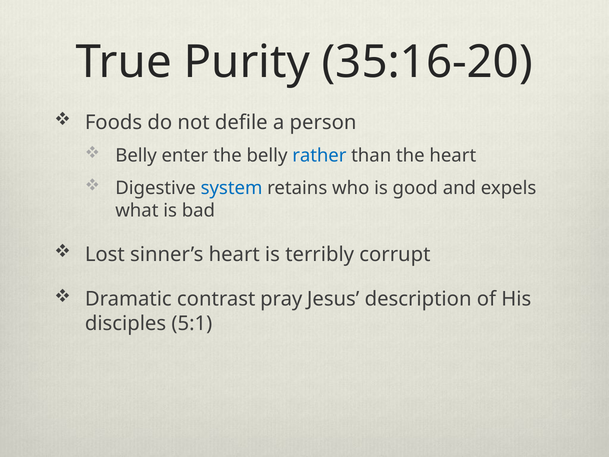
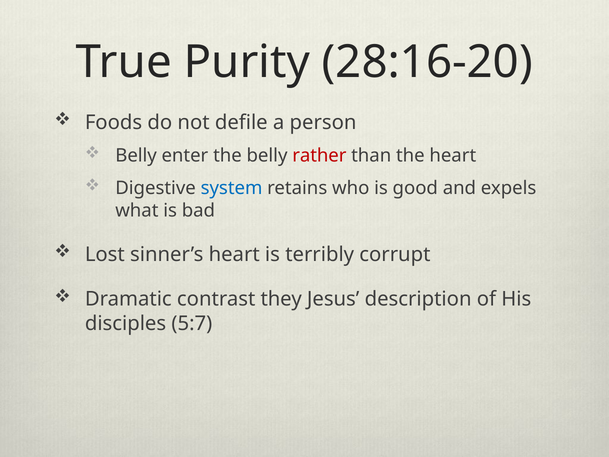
35:16-20: 35:16-20 -> 28:16-20
rather colour: blue -> red
pray: pray -> they
5:1: 5:1 -> 5:7
